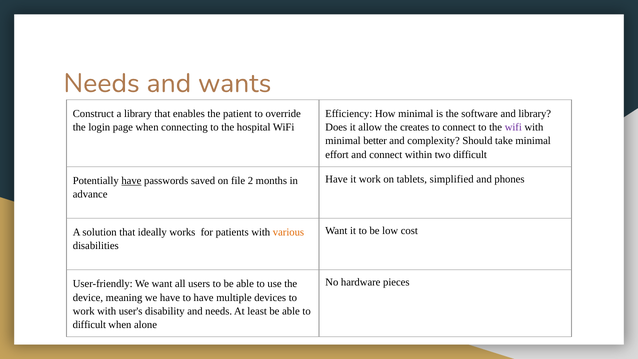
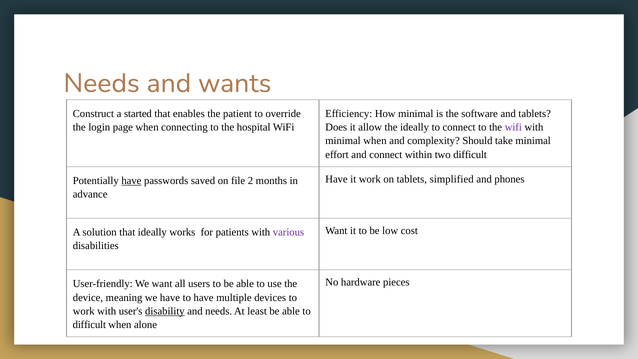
a library: library -> started
and library: library -> tablets
the creates: creates -> ideally
minimal better: better -> when
various colour: orange -> purple
disability underline: none -> present
